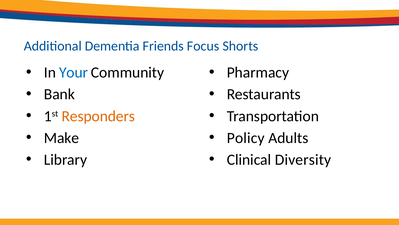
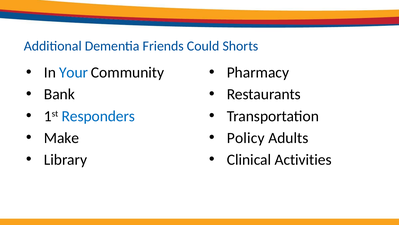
Focus: Focus -> Could
Responders colour: orange -> blue
Diversity: Diversity -> Activities
